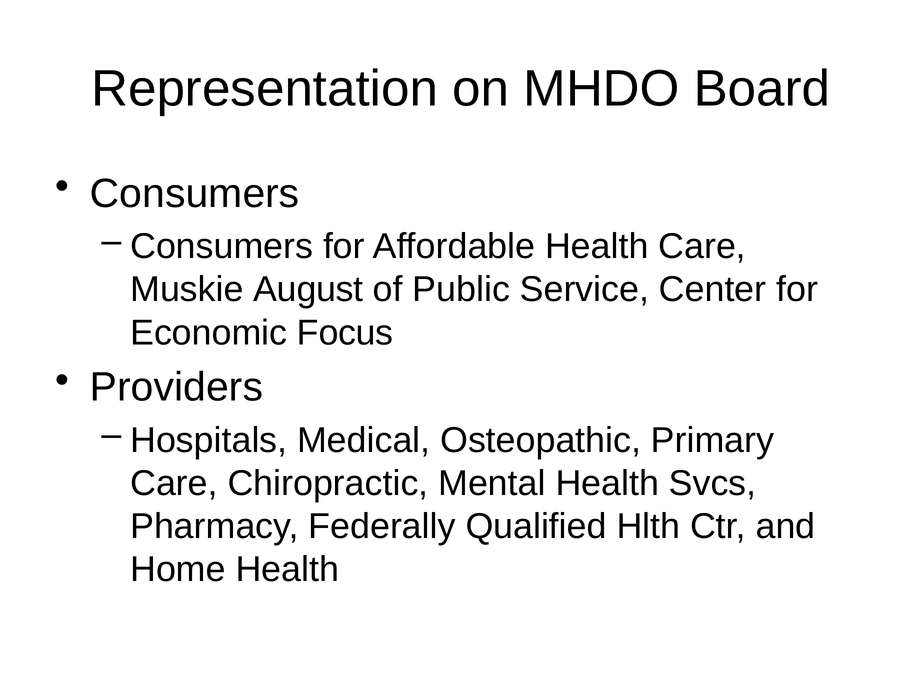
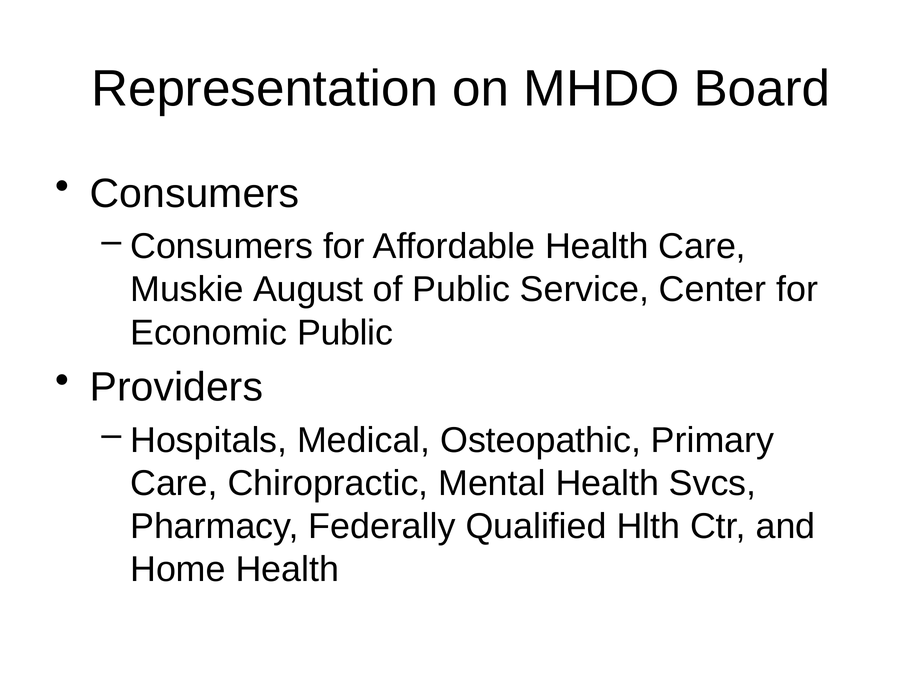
Economic Focus: Focus -> Public
